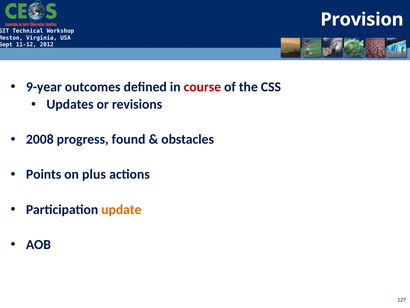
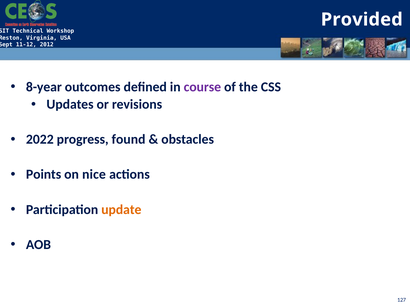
Provision: Provision -> Provided
9-year: 9-year -> 8-year
course colour: red -> purple
2008: 2008 -> 2022
plus: plus -> nice
